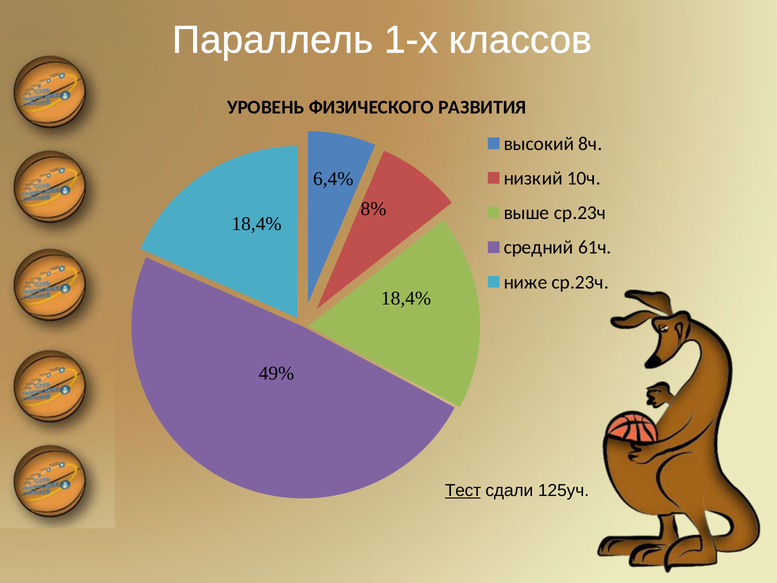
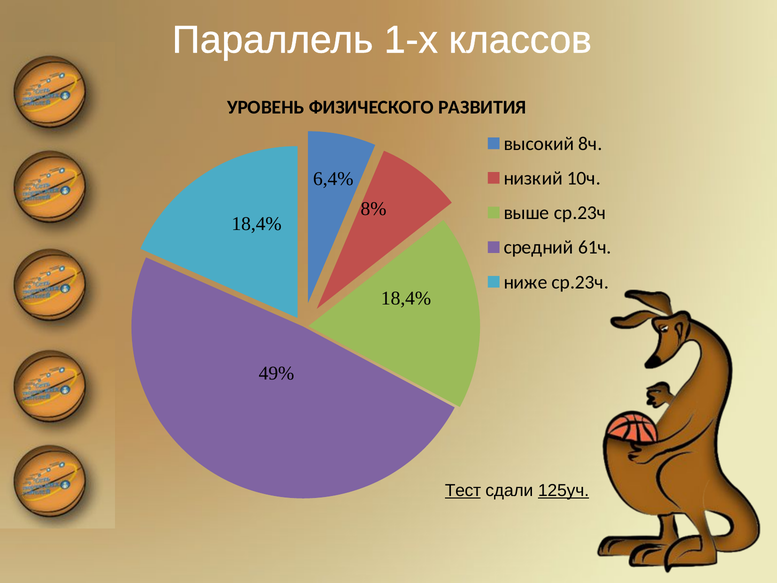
125уч underline: none -> present
